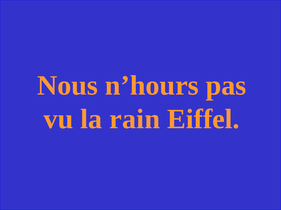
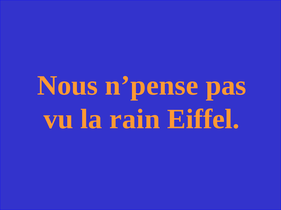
n’hours: n’hours -> n’pense
